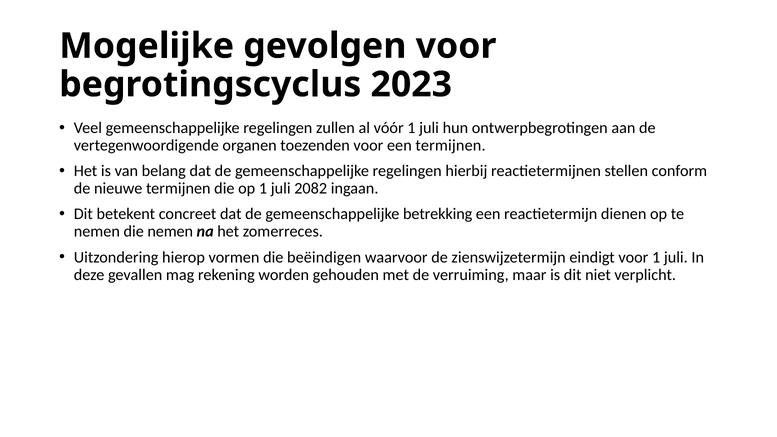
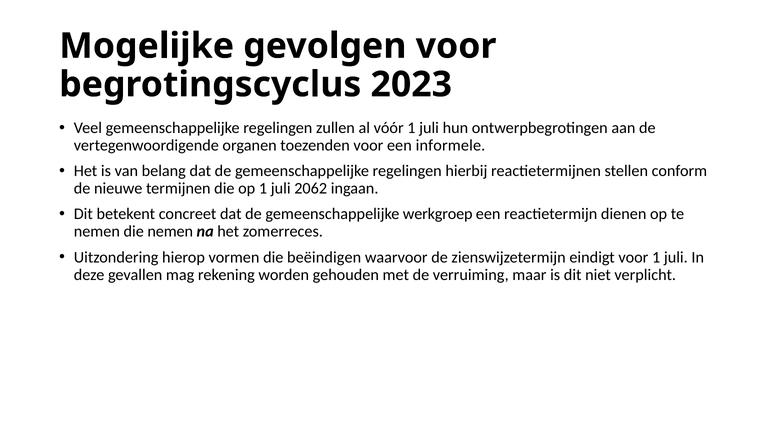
een termijnen: termijnen -> informele
2082: 2082 -> 2062
betrekking: betrekking -> werkgroep
